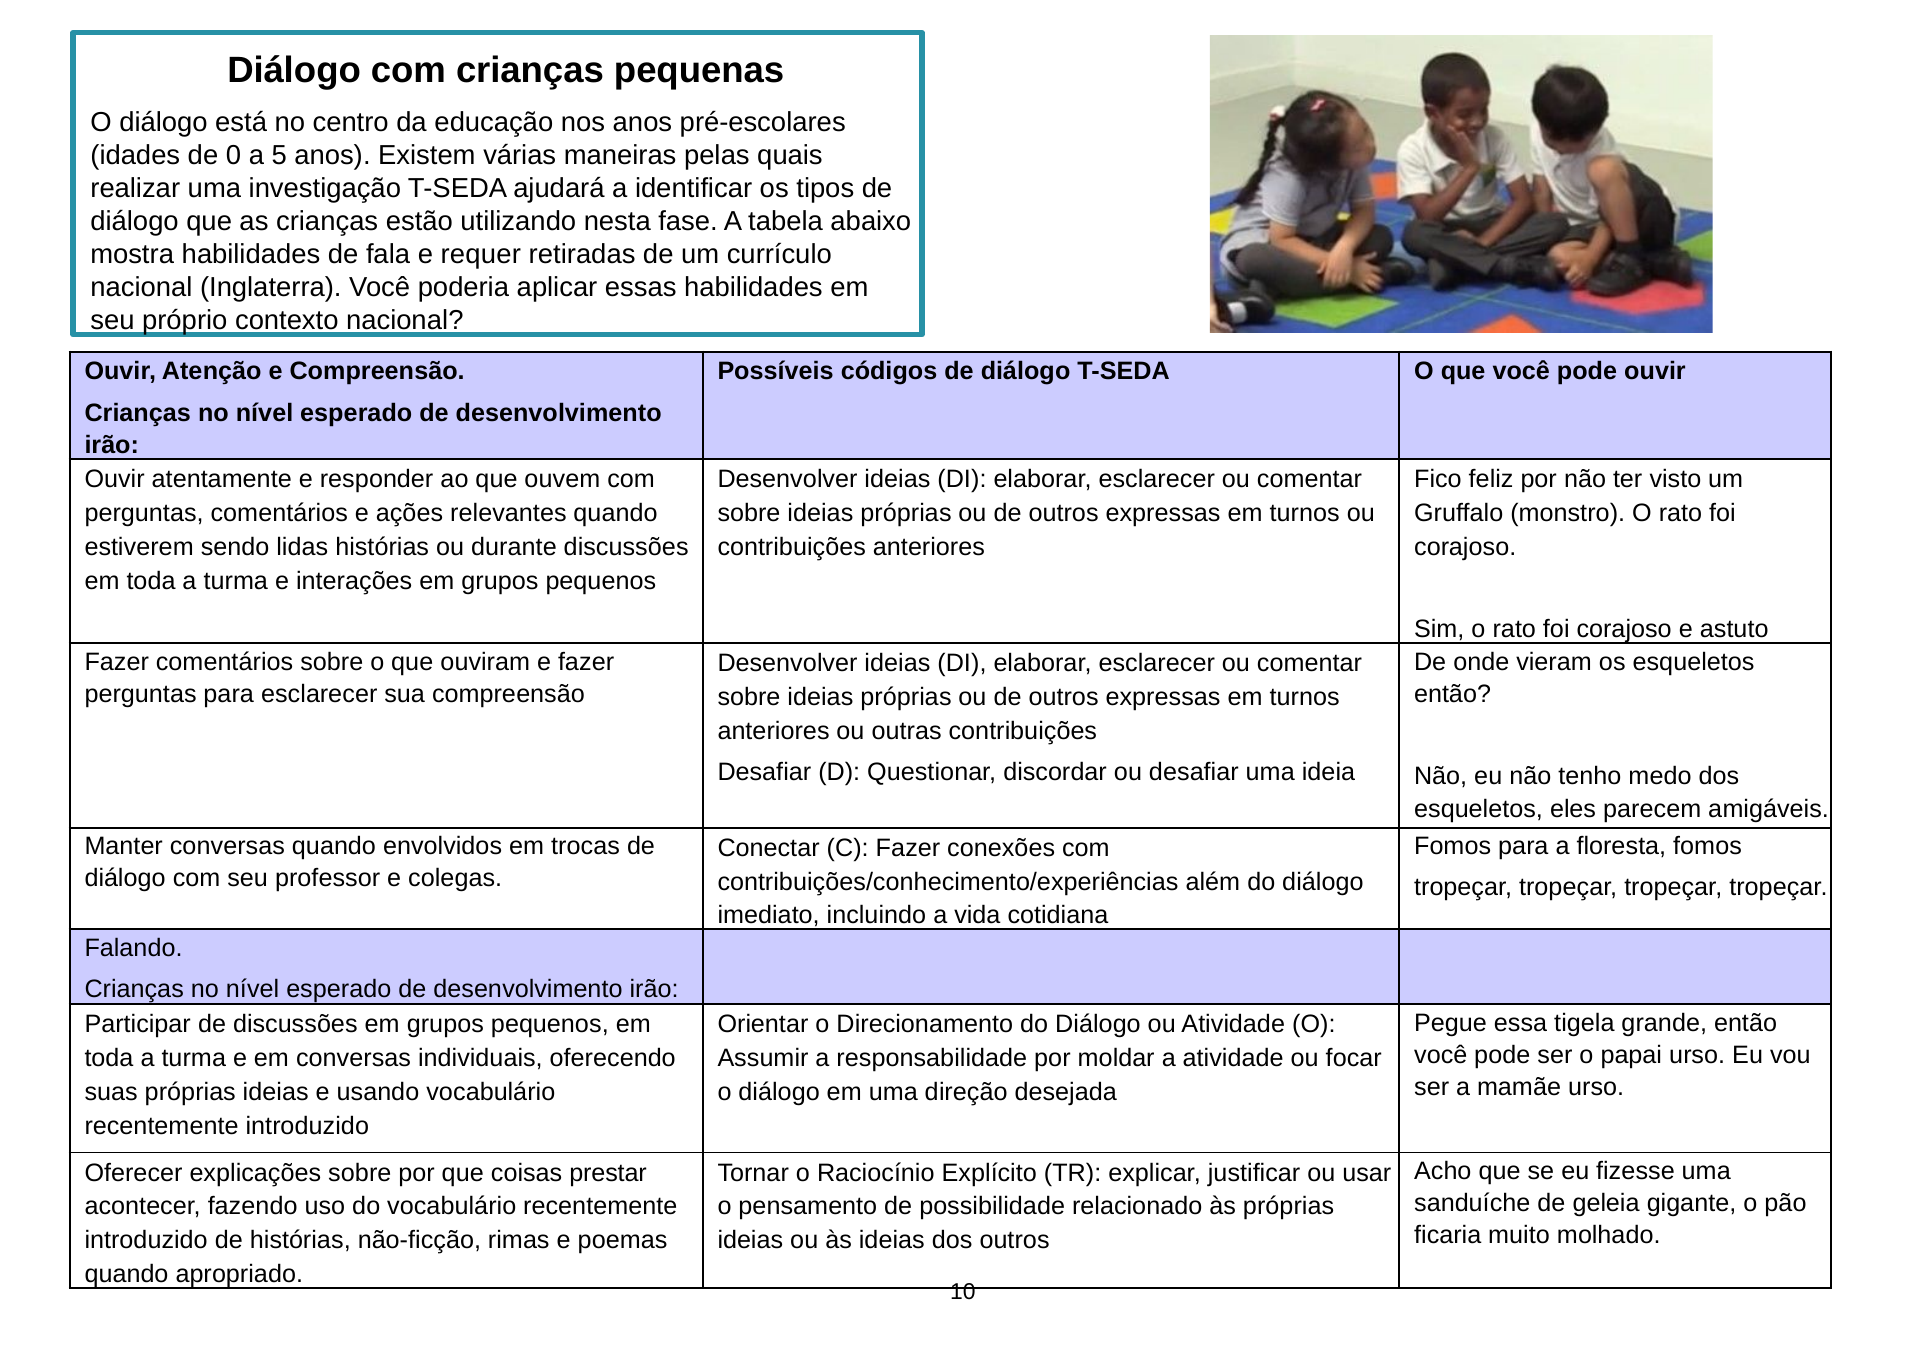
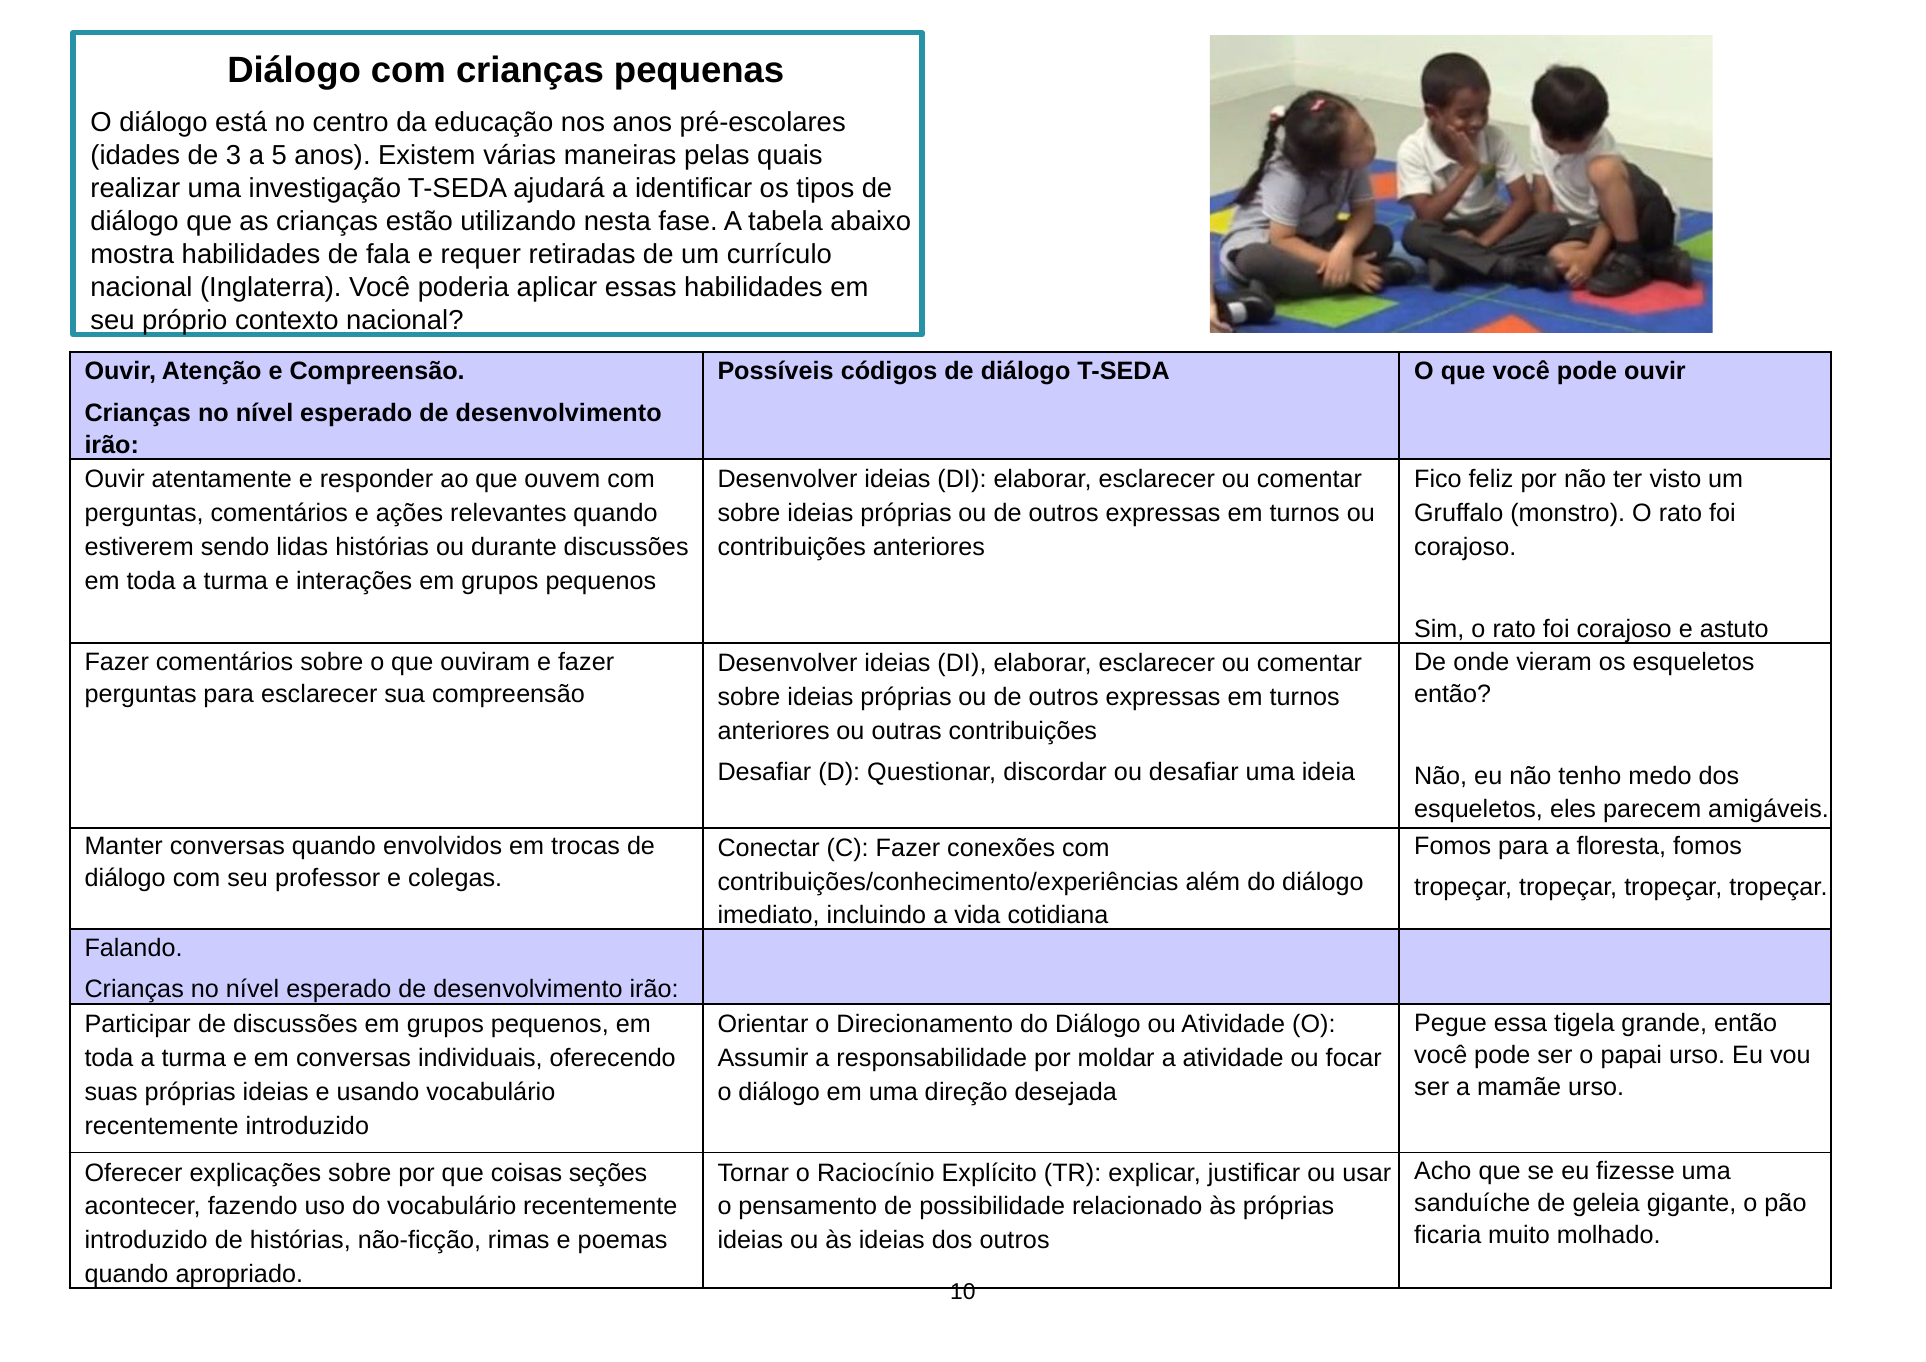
0: 0 -> 3
prestar: prestar -> seções
